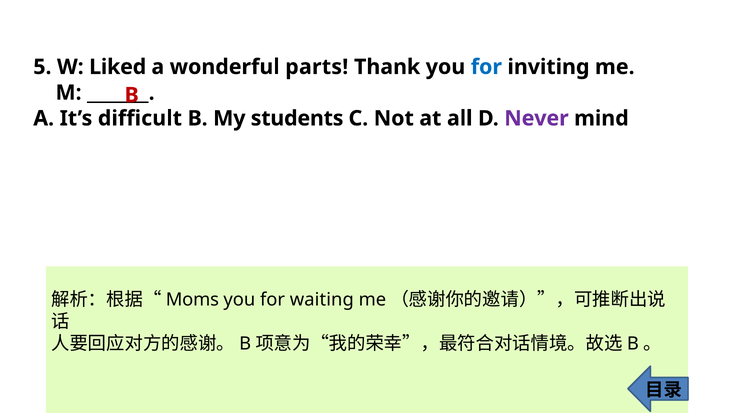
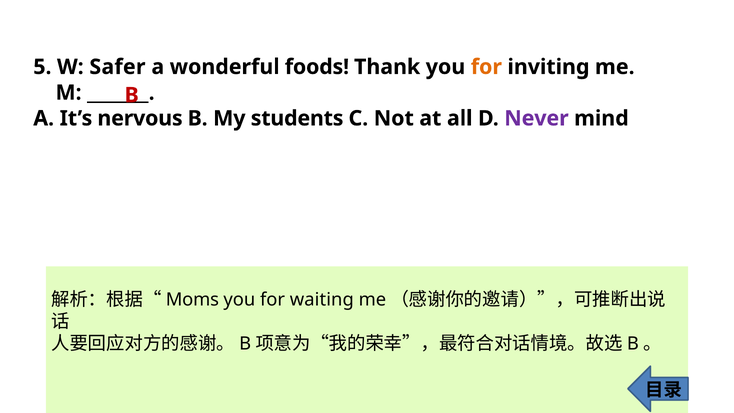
Liked: Liked -> Safer
parts: parts -> foods
for at (486, 67) colour: blue -> orange
difficult: difficult -> nervous
